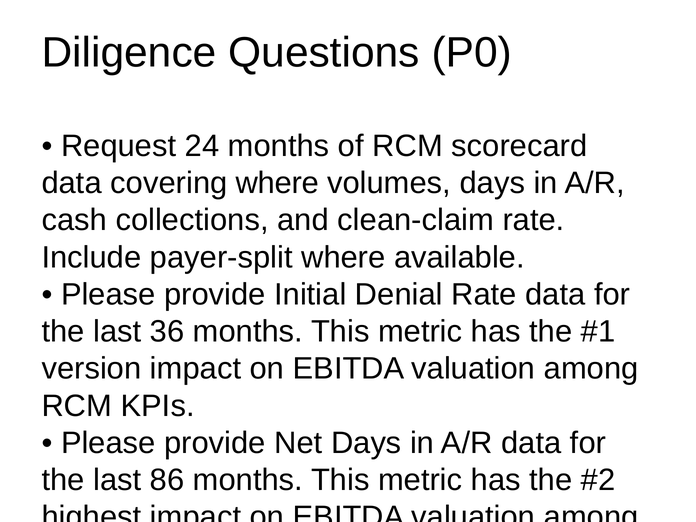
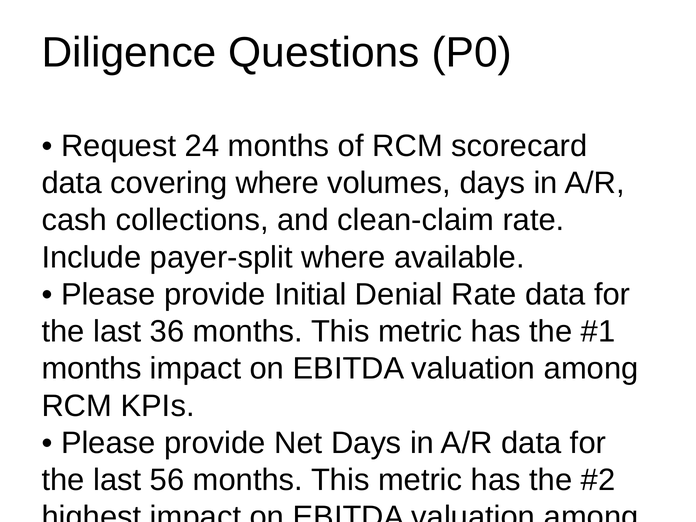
version at (91, 369): version -> months
86: 86 -> 56
